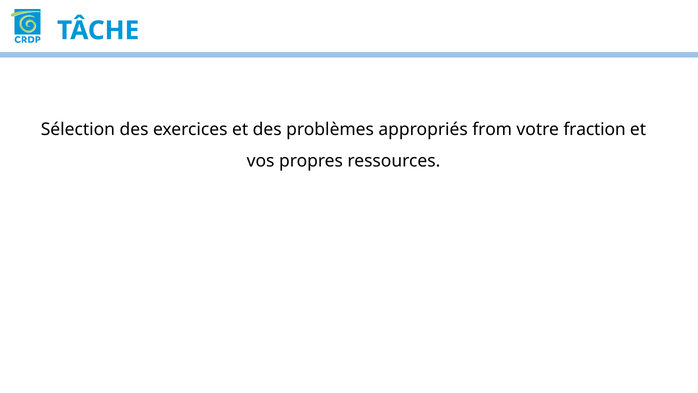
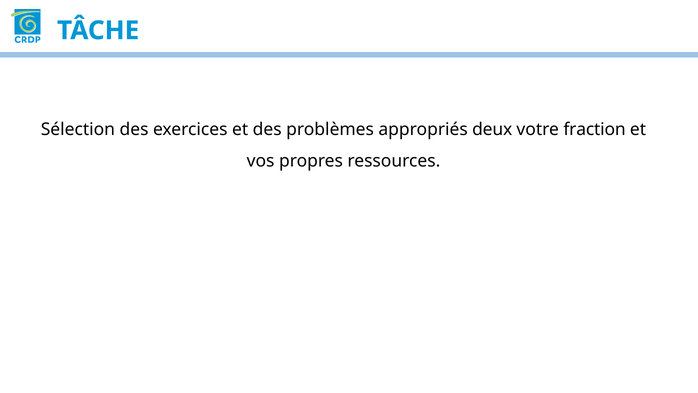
from: from -> deux
